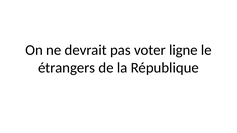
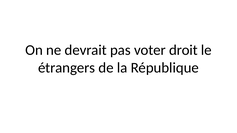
ligne: ligne -> droit
